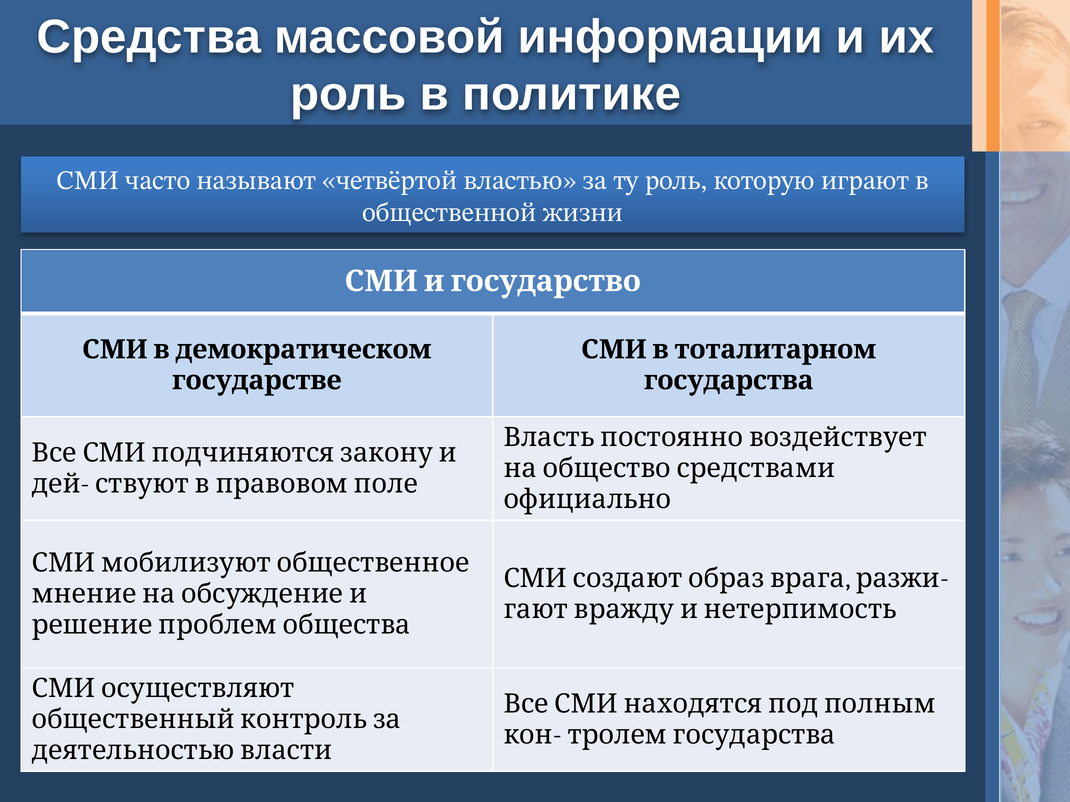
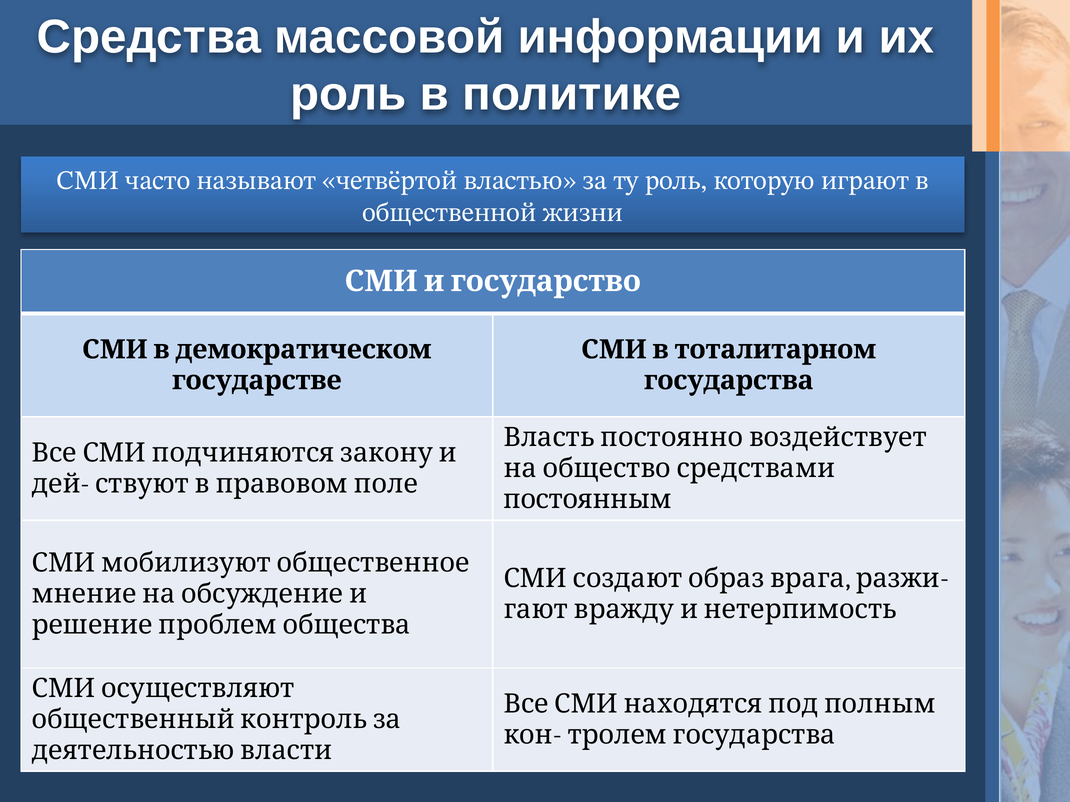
официально: официально -> постоянным
